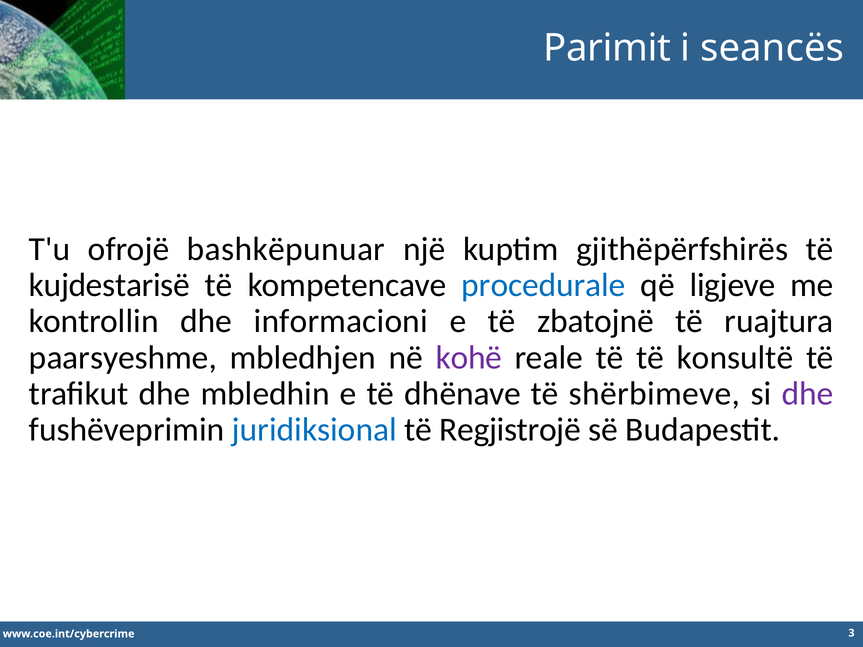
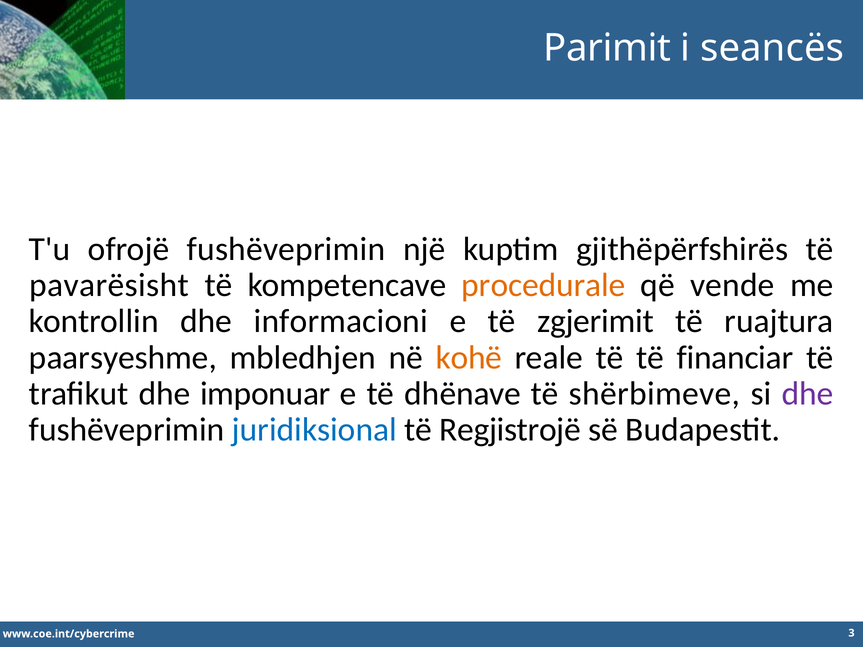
ofrojë bashkëpunuar: bashkëpunuar -> fushëveprimin
kujdestarisë: kujdestarisë -> pavarësisht
procedurale colour: blue -> orange
ligjeve: ligjeve -> vende
zbatojnë: zbatojnë -> zgjerimit
kohë colour: purple -> orange
konsultë: konsultë -> financiar
mbledhin: mbledhin -> imponuar
